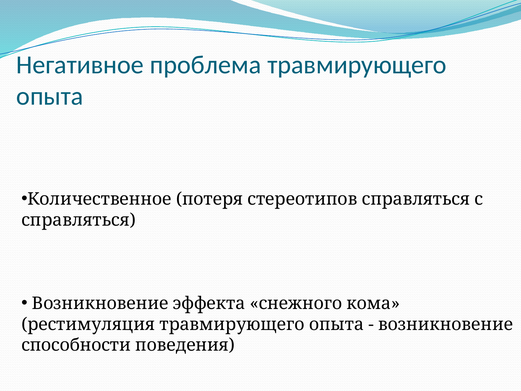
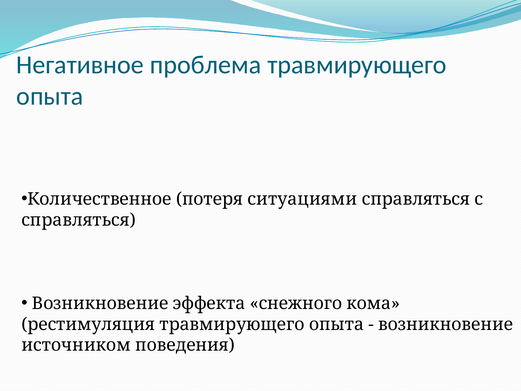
стереотипов: стереотипов -> ситуациями
способности: способности -> источником
